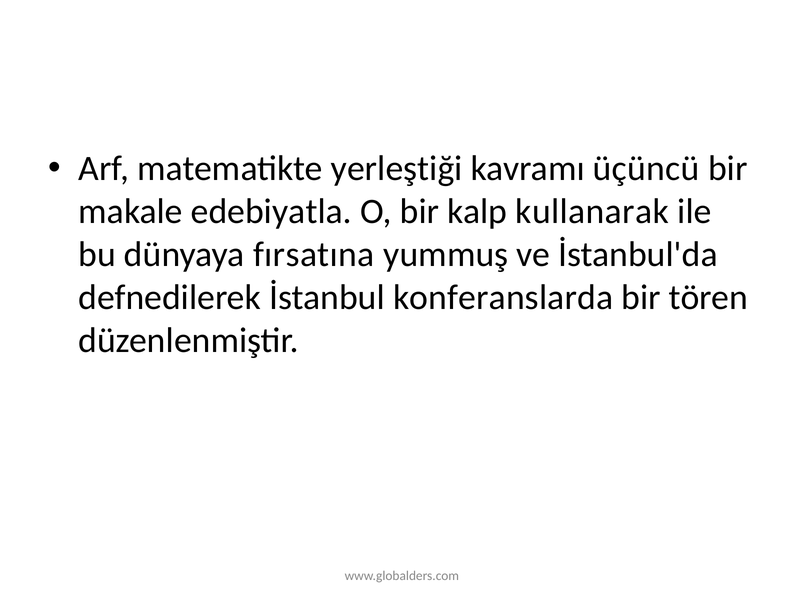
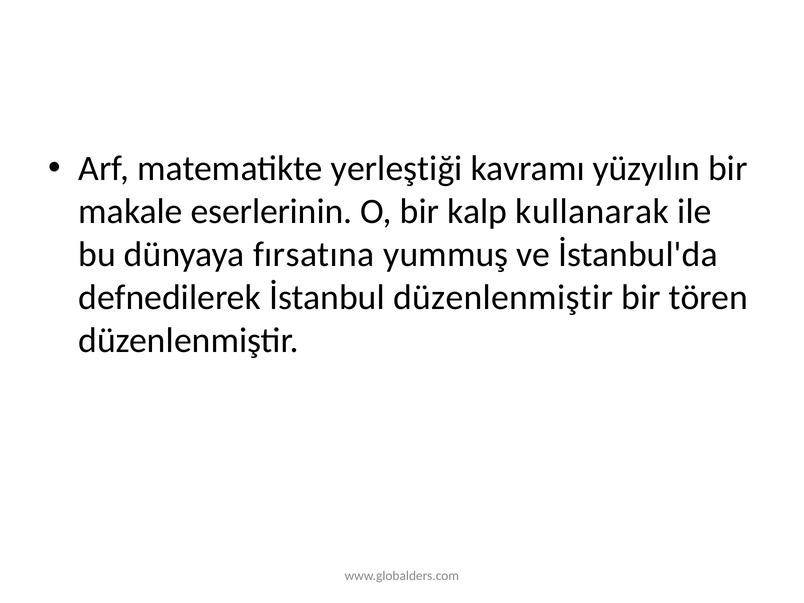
üçüncü: üçüncü -> yüzyılın
edebiyatla: edebiyatla -> eserlerinin
İstanbul konferanslarda: konferanslarda -> düzenlenmiştir
